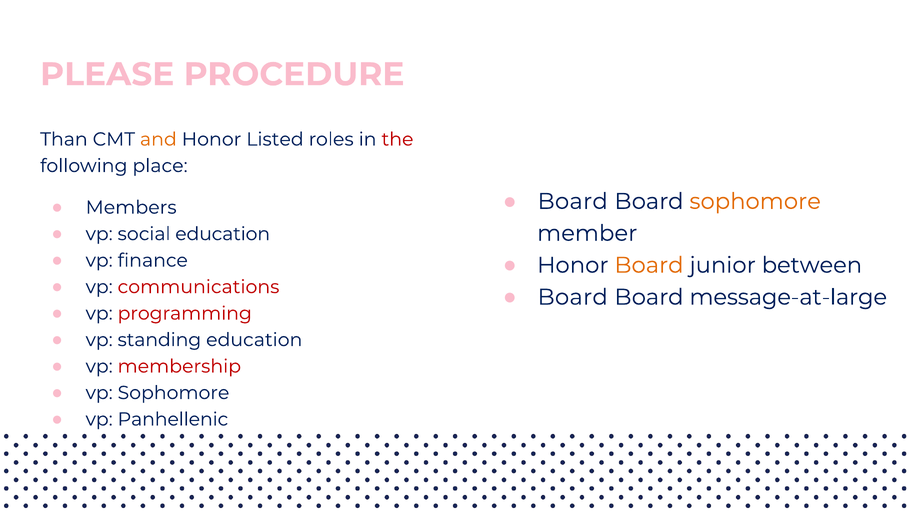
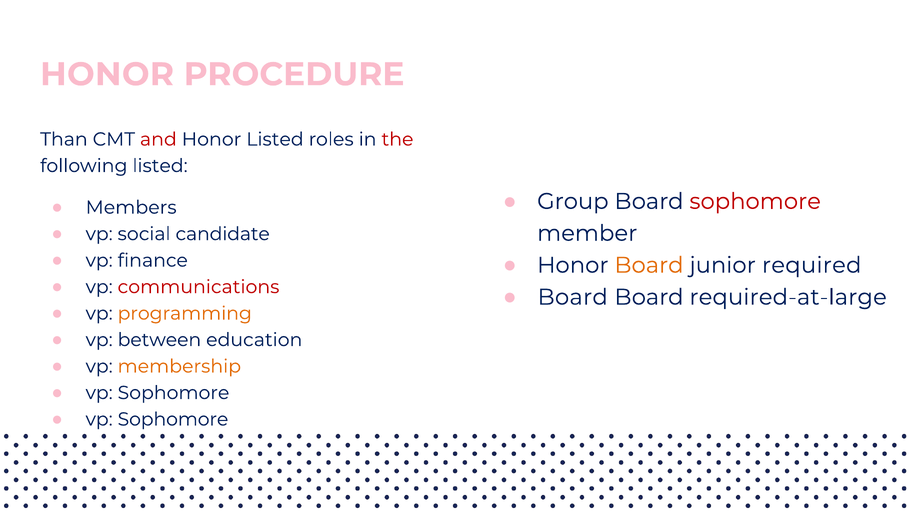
PLEASE at (107, 74): PLEASE -> HONOR
and colour: orange -> red
following place: place -> listed
Board at (573, 201): Board -> Group
sophomore at (755, 201) colour: orange -> red
social education: education -> candidate
between: between -> required
message-at-large: message-at-large -> required-at-large
programming colour: red -> orange
standing: standing -> between
membership colour: red -> orange
Panhellenic at (173, 419): Panhellenic -> Sophomore
